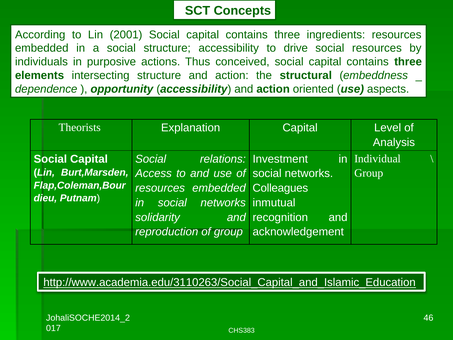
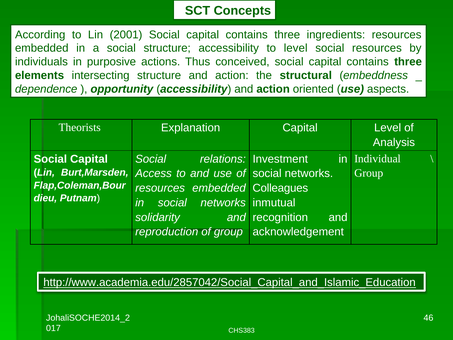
to drive: drive -> level
http://www.academia.edu/3110263/Social_Capital_and_Islamic_Education: http://www.academia.edu/3110263/Social_Capital_and_Islamic_Education -> http://www.academia.edu/2857042/Social_Capital_and_Islamic_Education
